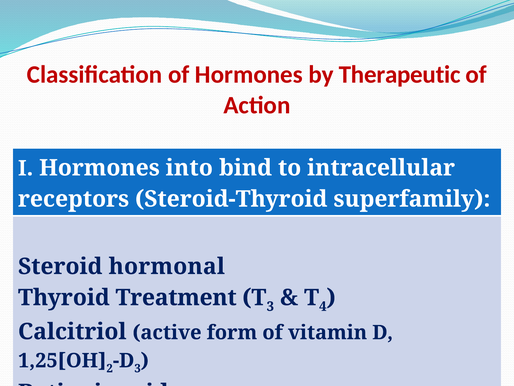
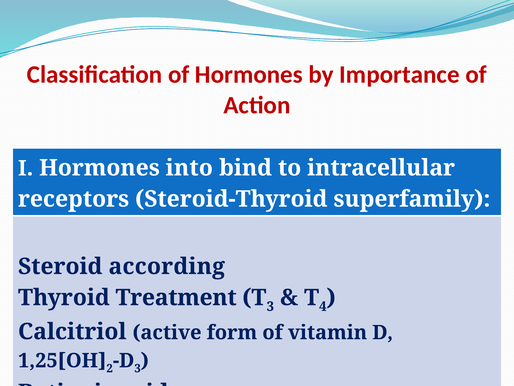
Therapeutic: Therapeutic -> Importance
hormonal: hormonal -> according
